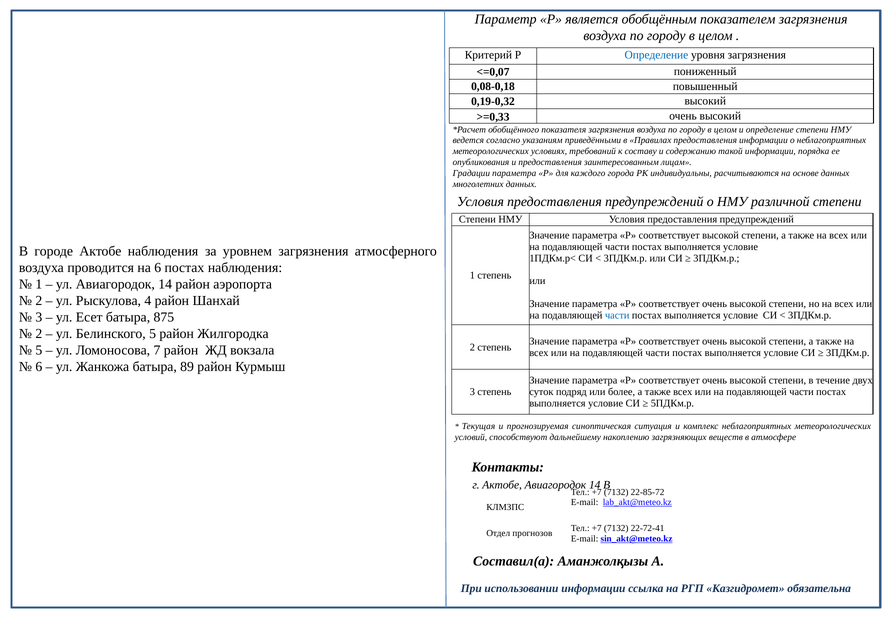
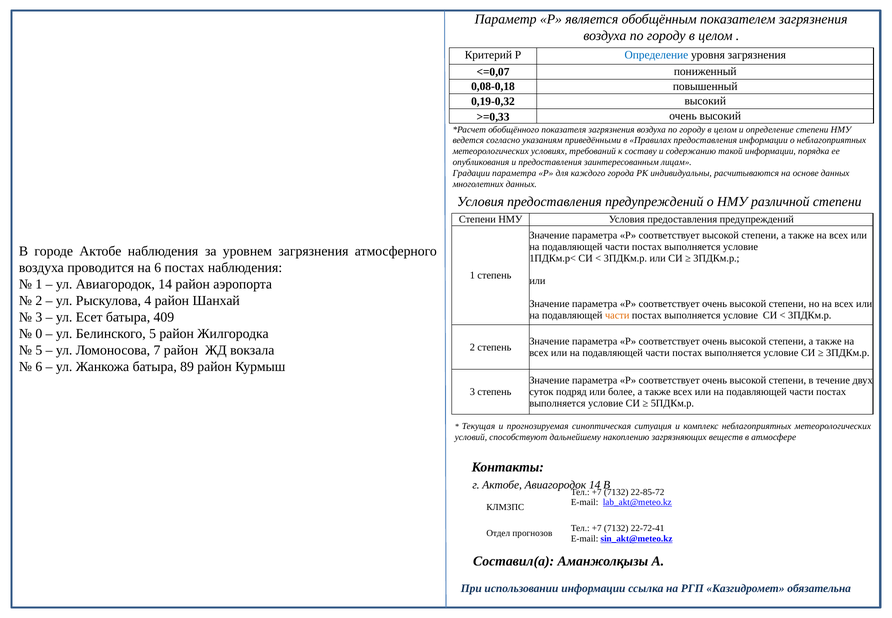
части at (617, 315) colour: blue -> orange
875: 875 -> 409
2 at (39, 334): 2 -> 0
